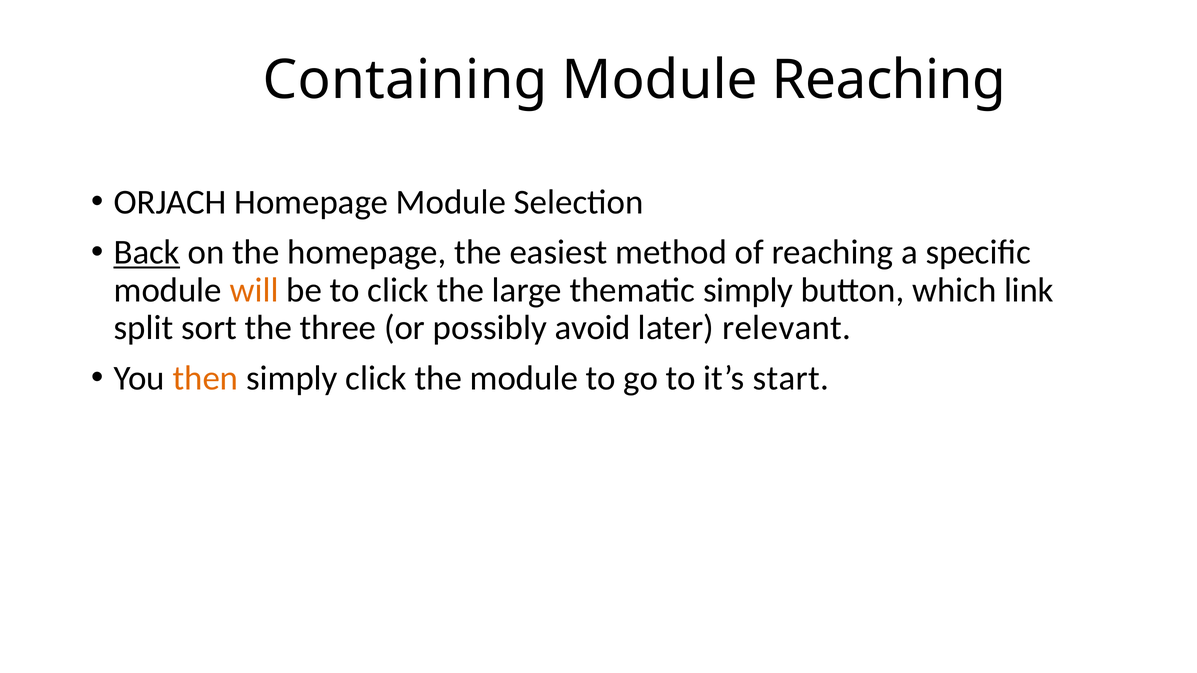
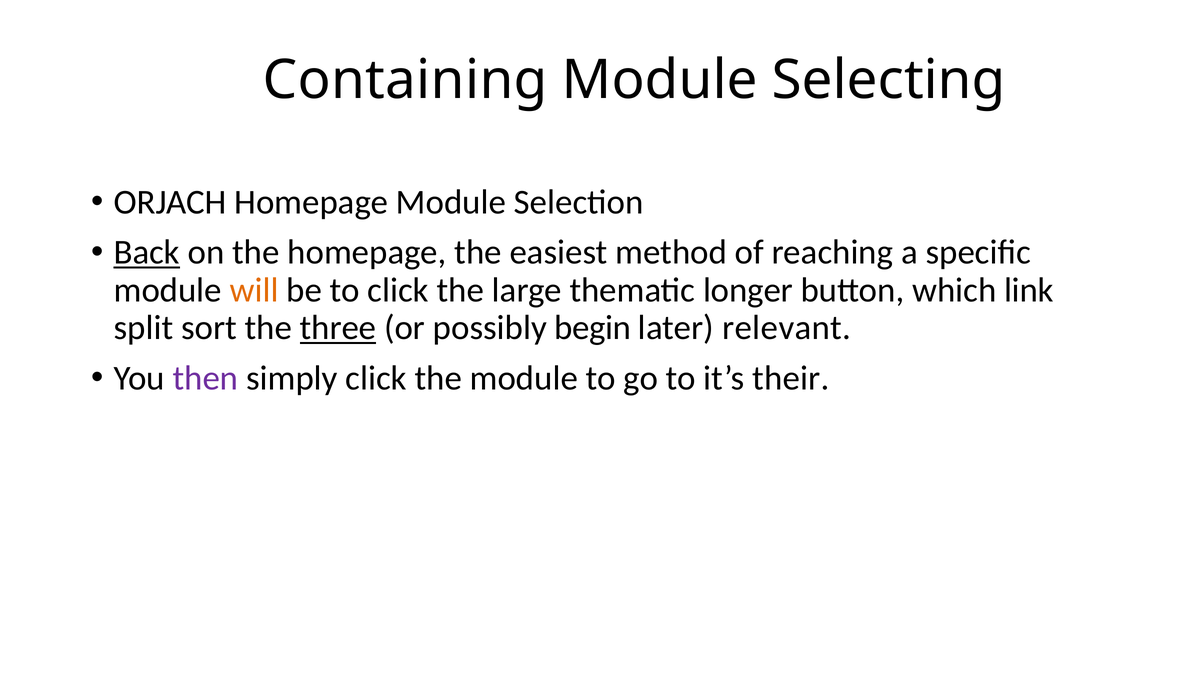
Module Reaching: Reaching -> Selecting
thematic simply: simply -> longer
three underline: none -> present
avoid: avoid -> begin
then colour: orange -> purple
start: start -> their
